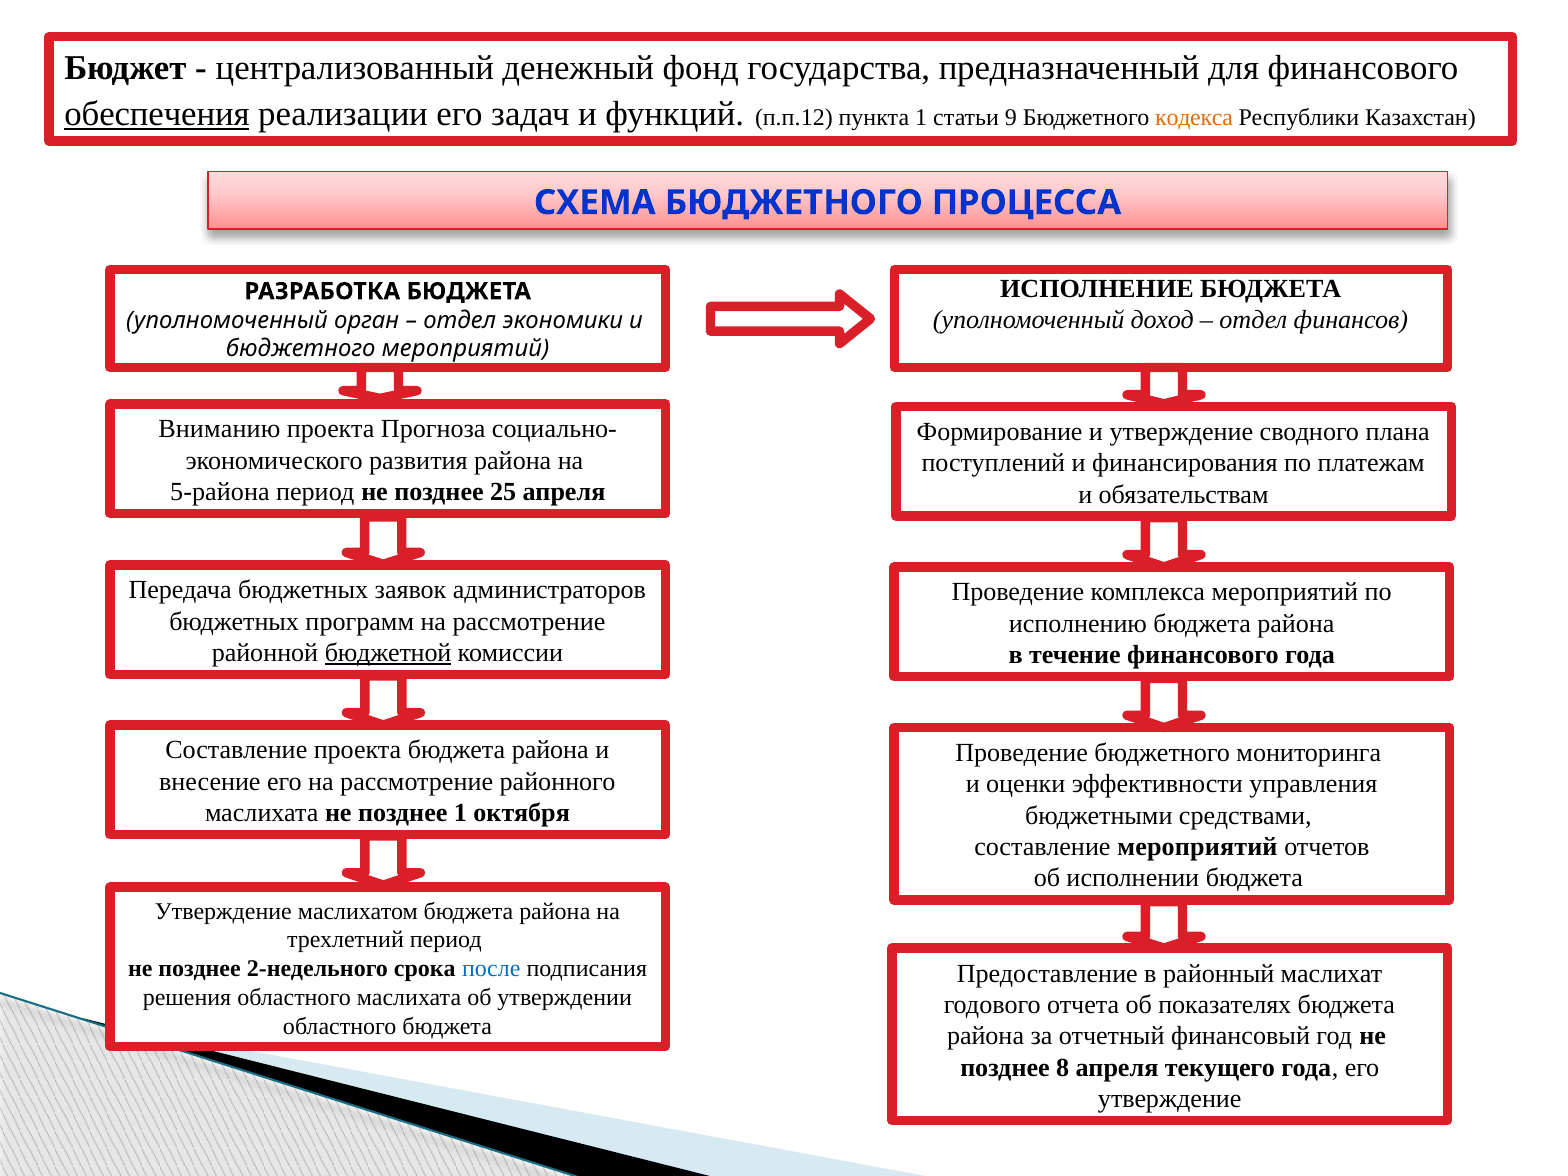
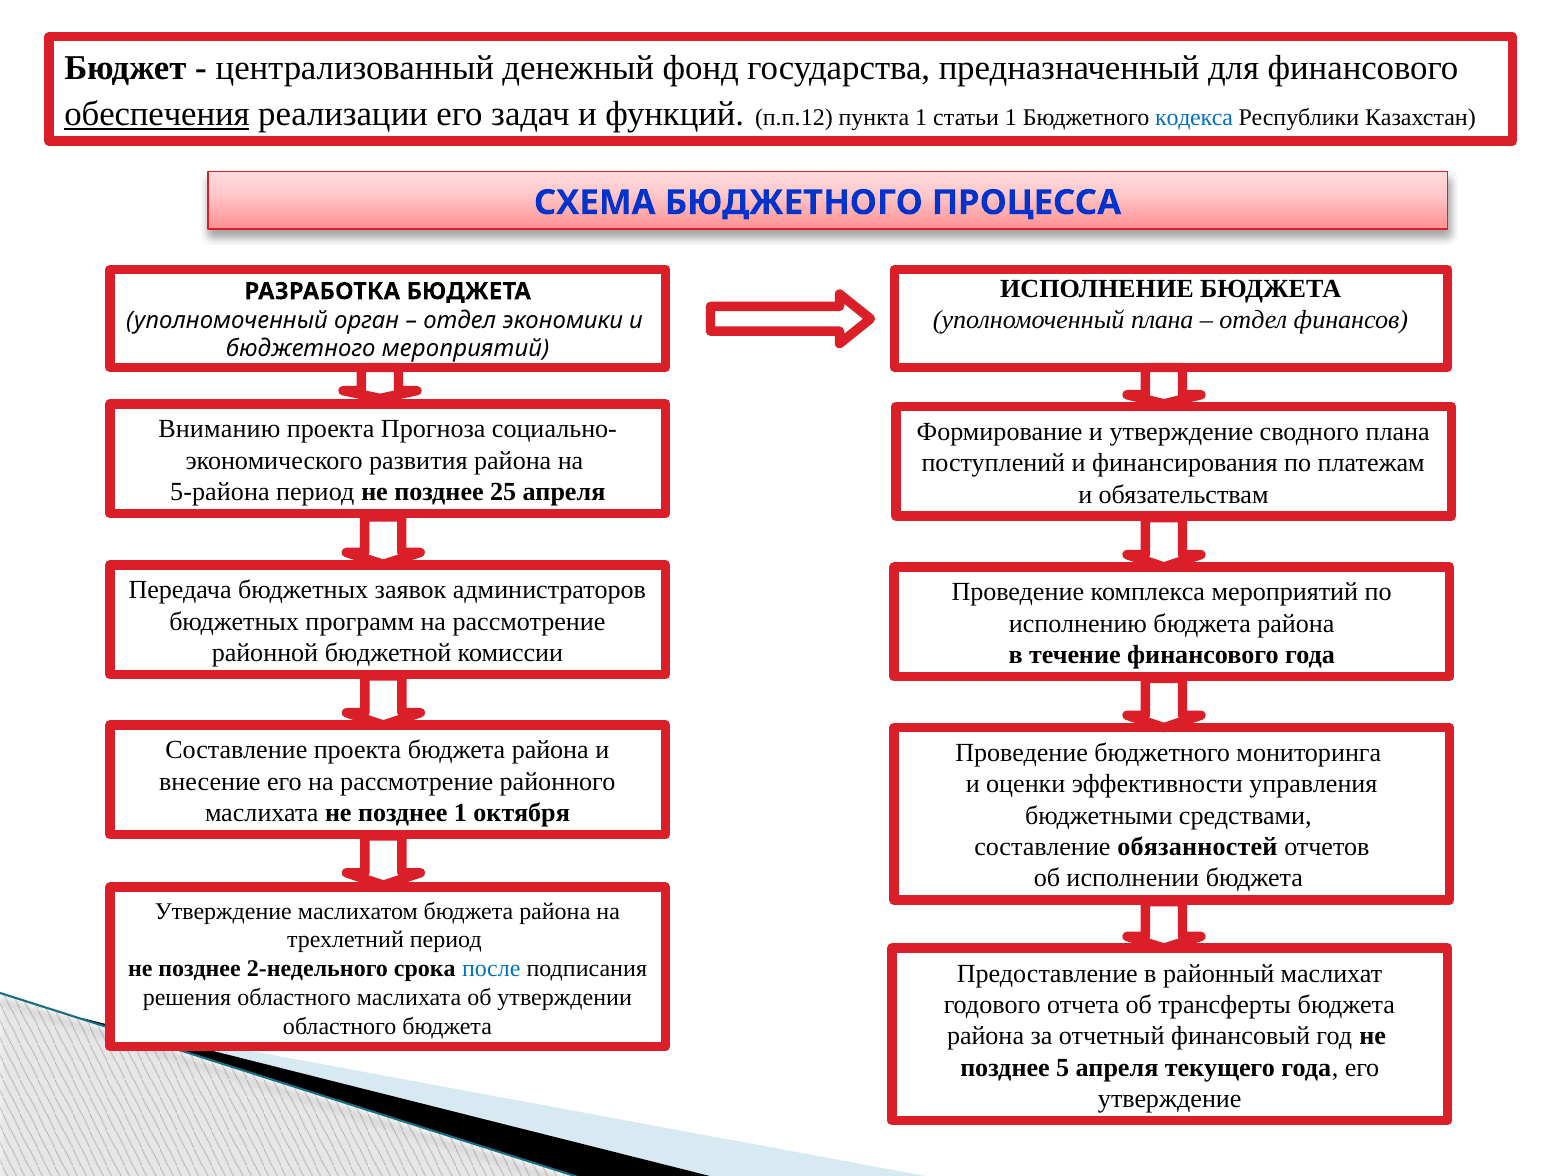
статьи 9: 9 -> 1
кодекса colour: orange -> blue
уполномоченный доход: доход -> плана
бюджетной underline: present -> none
составление мероприятий: мероприятий -> обязанностей
показателях: показателях -> трансферты
8: 8 -> 5
